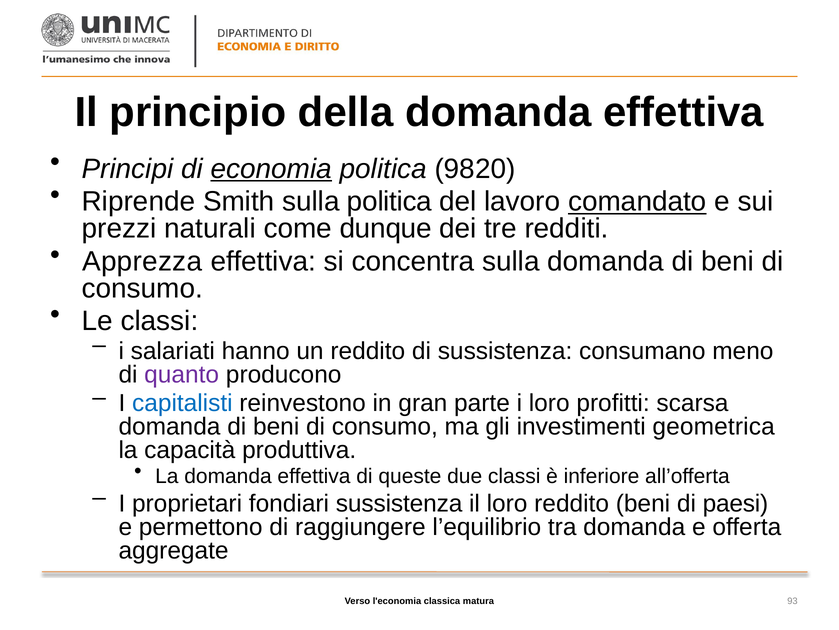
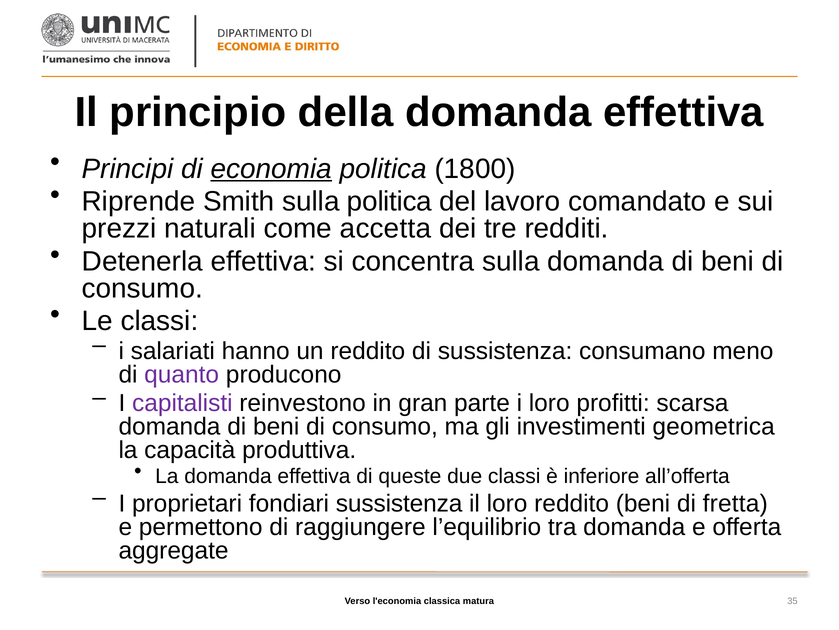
9820: 9820 -> 1800
comandato underline: present -> none
dunque: dunque -> accetta
Apprezza: Apprezza -> Detenerla
capitalisti colour: blue -> purple
paesi: paesi -> fretta
93: 93 -> 35
